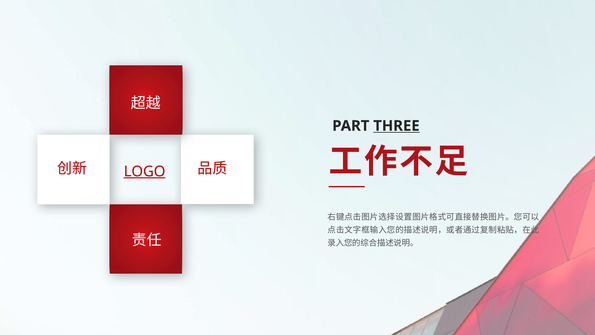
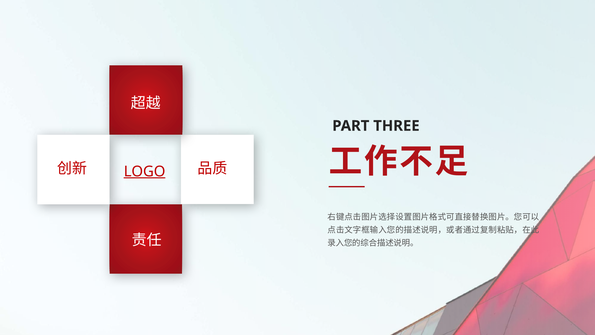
THREE underline: present -> none
